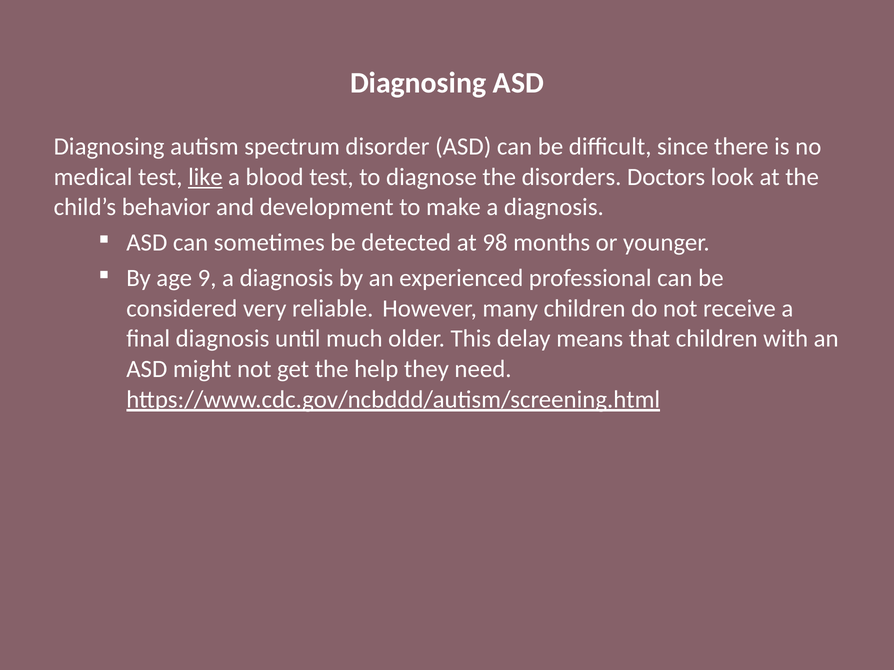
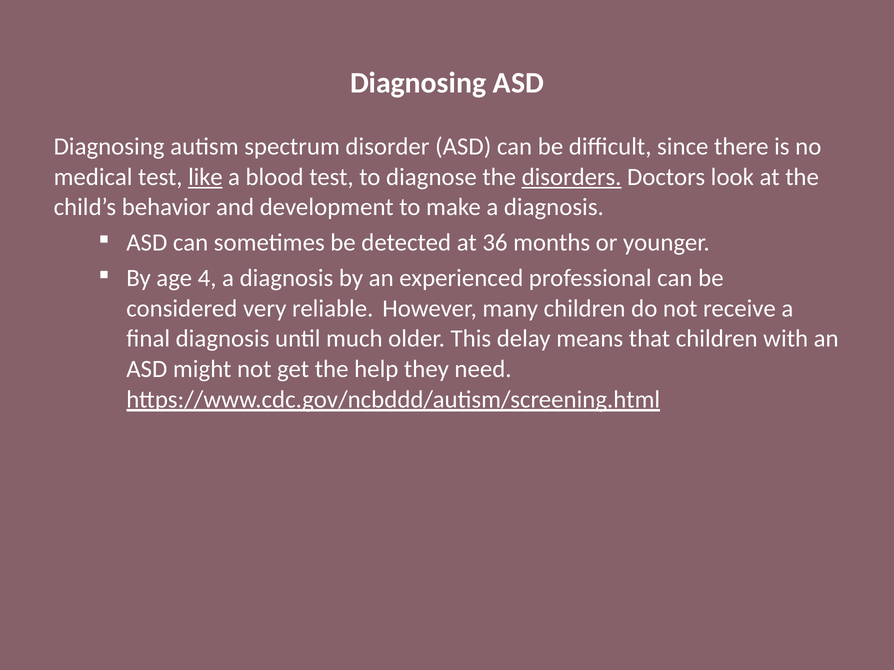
disorders underline: none -> present
98: 98 -> 36
9: 9 -> 4
